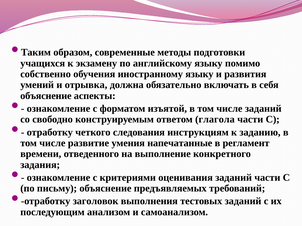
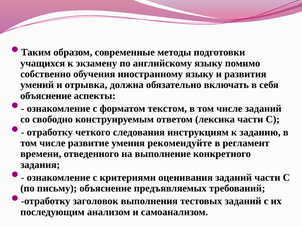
изъятой: изъятой -> текстом
глагола: глагола -> лексика
напечатанные: напечатанные -> рекомендуйте
